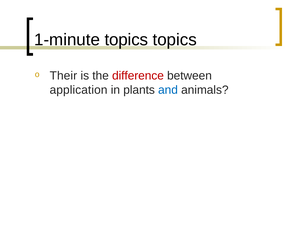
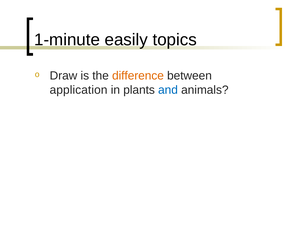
1-minute topics: topics -> easily
Their: Their -> Draw
difference colour: red -> orange
